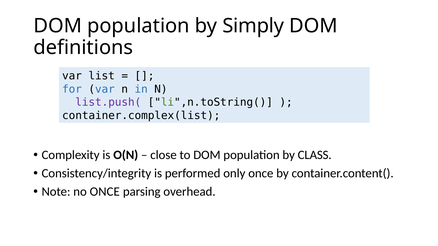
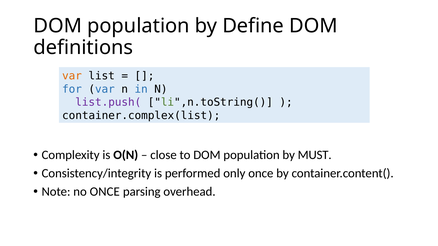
Simply: Simply -> Define
var at (72, 76) colour: black -> orange
CLASS: CLASS -> MUST
